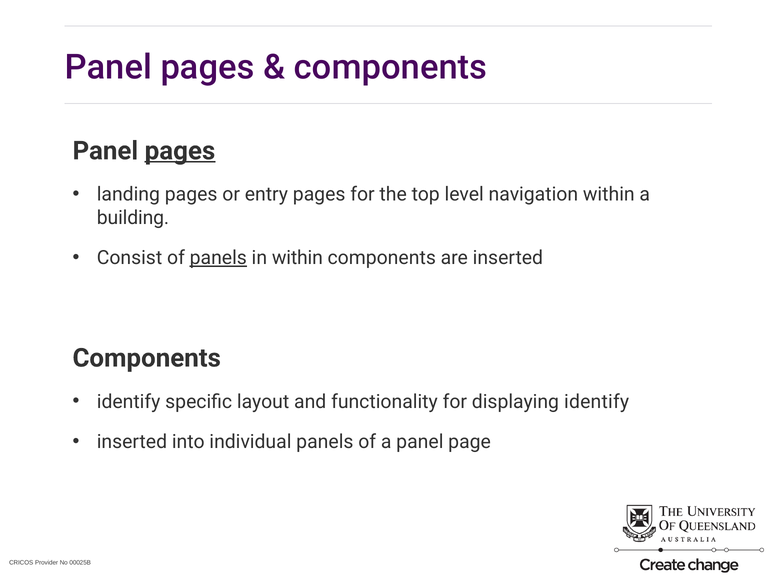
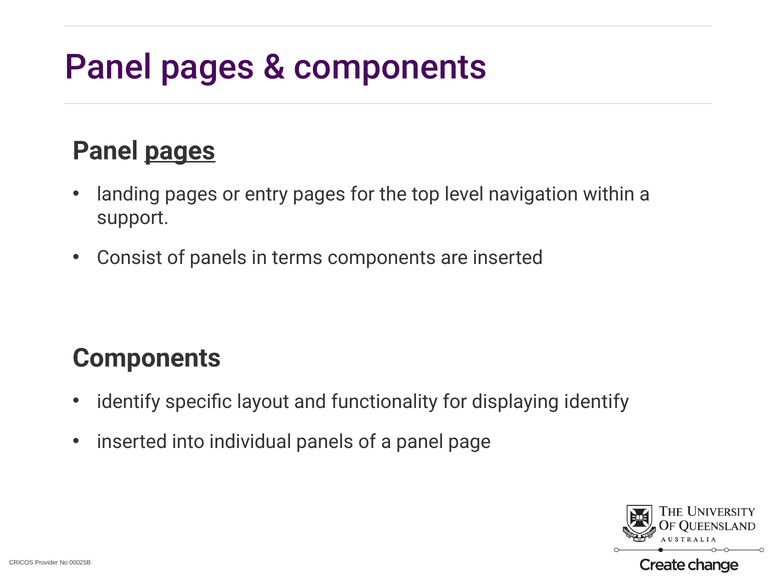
building: building -> support
panels at (218, 258) underline: present -> none
in within: within -> terms
